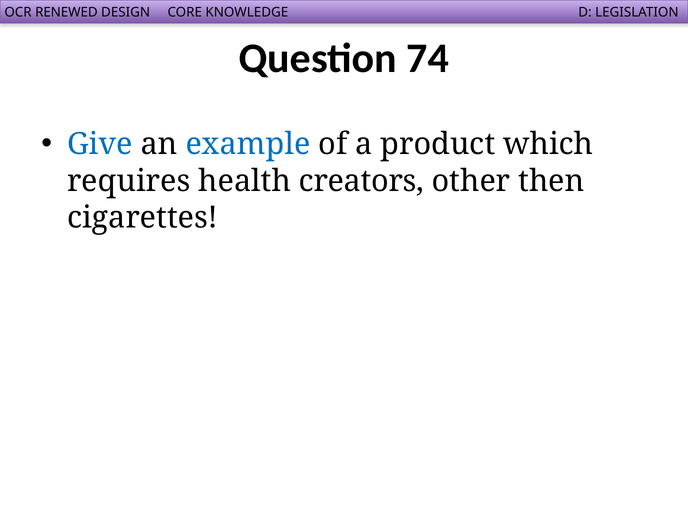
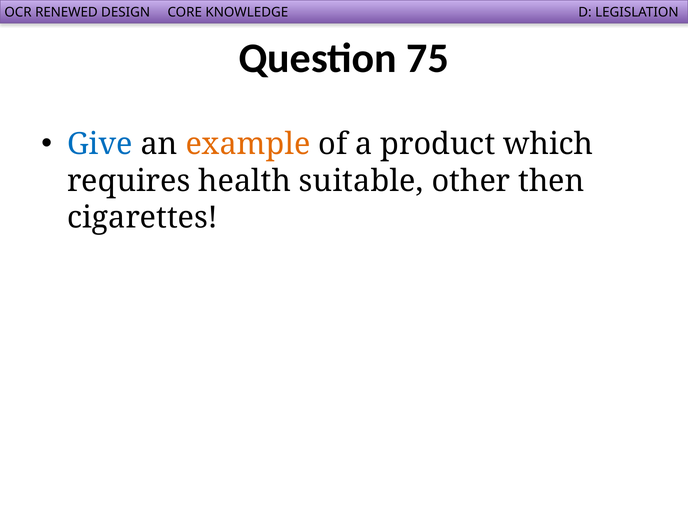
74: 74 -> 75
example colour: blue -> orange
creators: creators -> suitable
